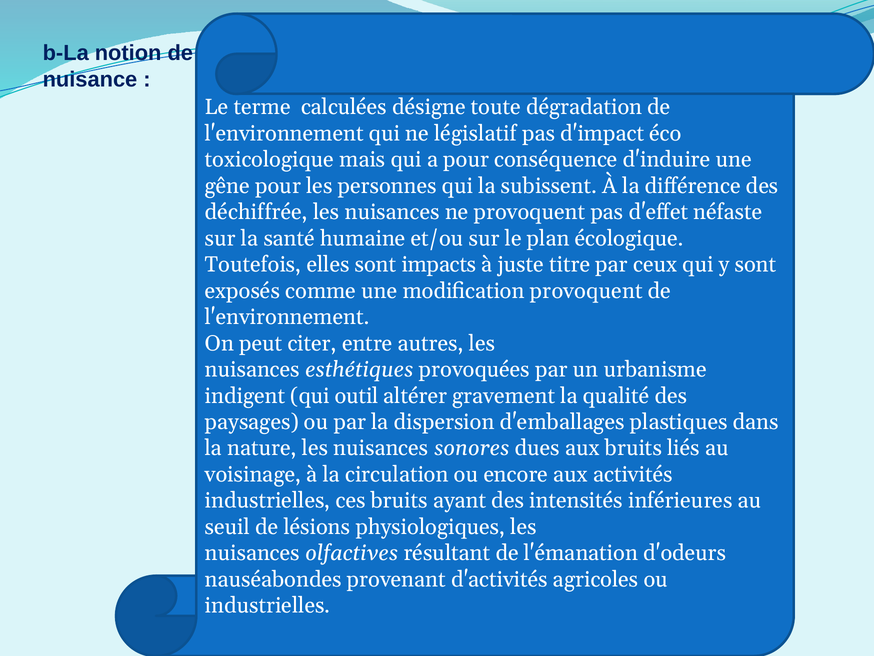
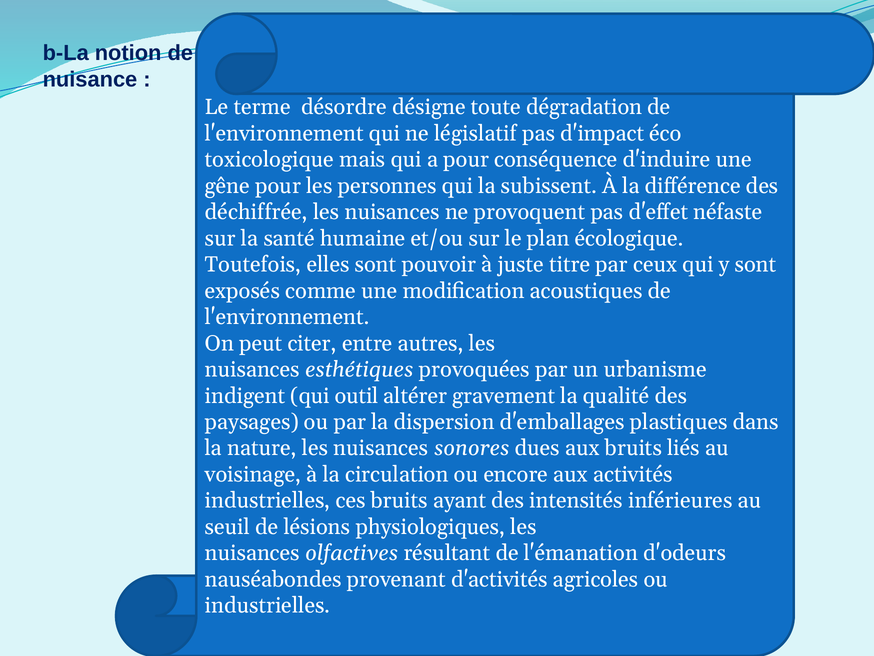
calculées: calculées -> désordre
impacts: impacts -> pouvoir
modification provoquent: provoquent -> acoustiques
